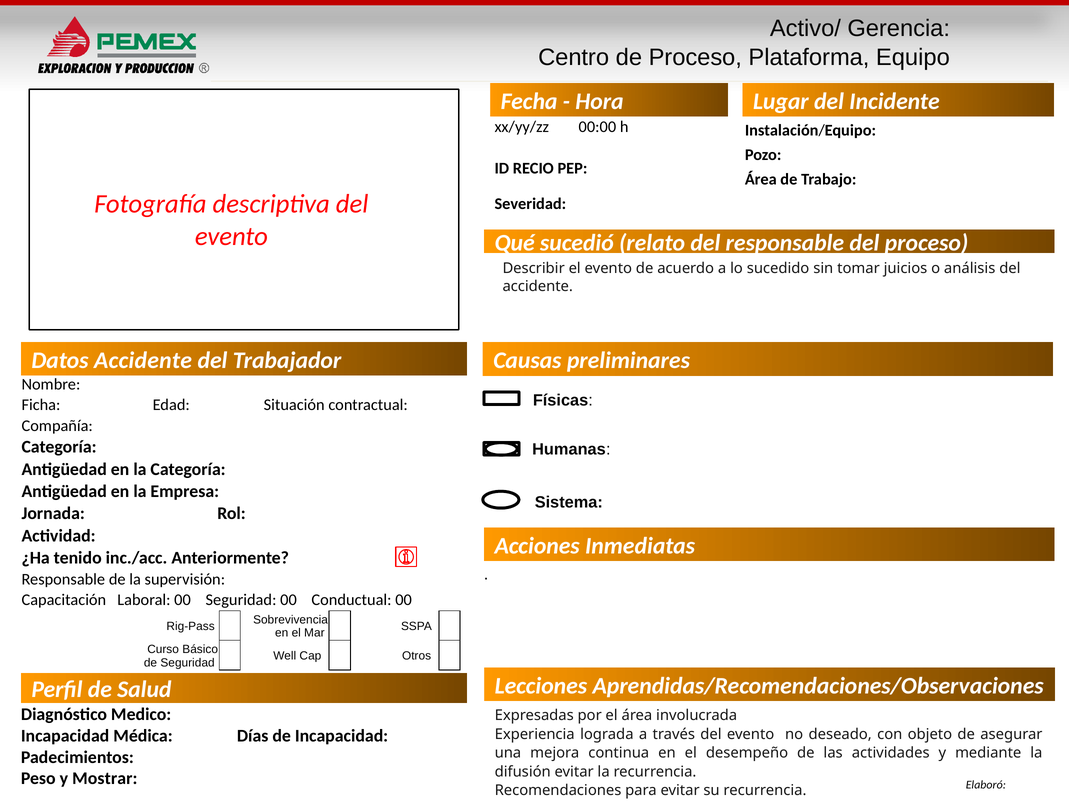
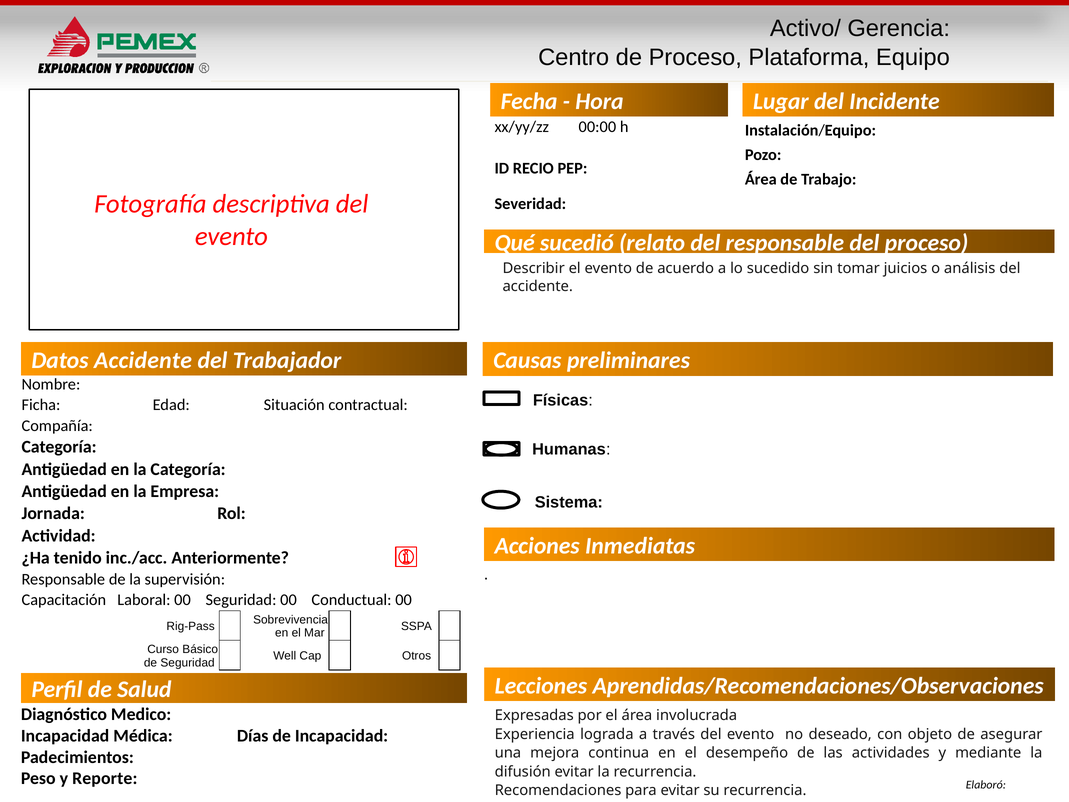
Mostrar: Mostrar -> Reporte
